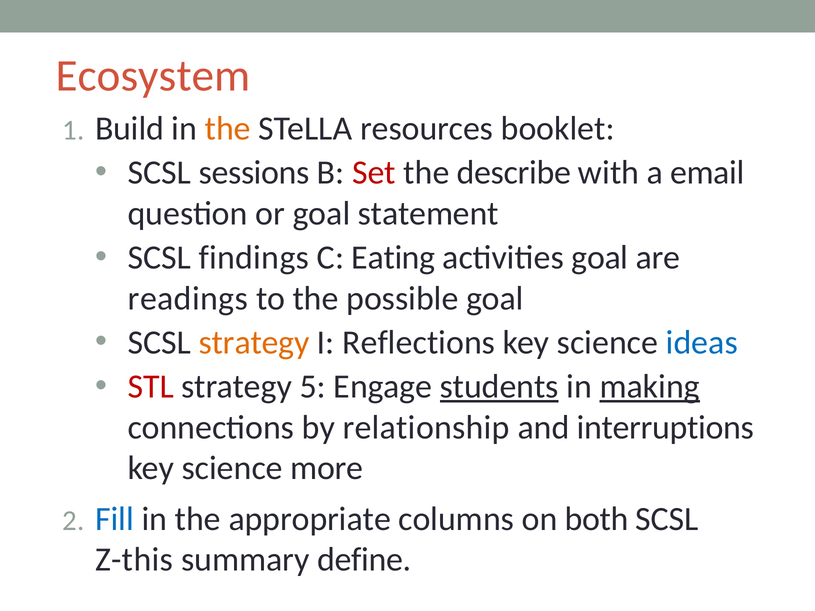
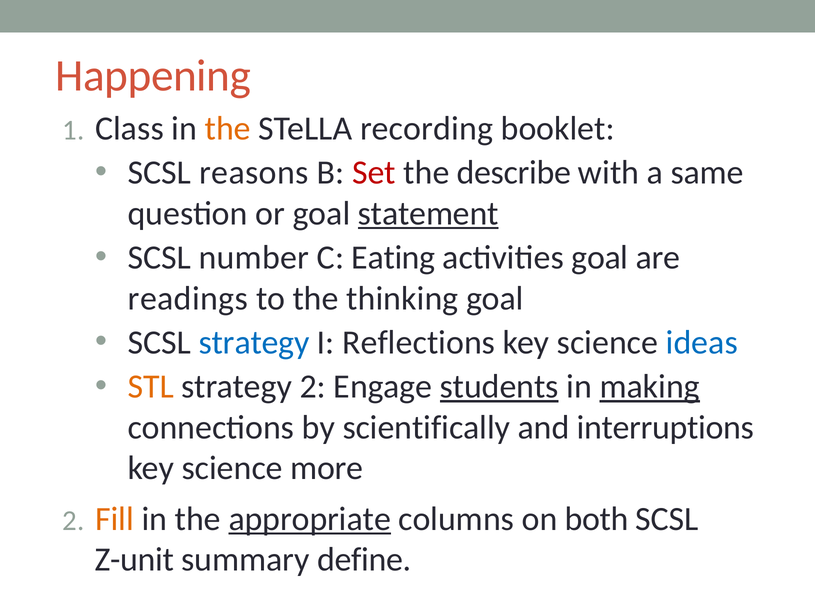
Ecosystem: Ecosystem -> Happening
Build: Build -> Class
resources: resources -> recording
sessions: sessions -> reasons
email: email -> same
statement underline: none -> present
findings: findings -> number
possible: possible -> thinking
strategy at (254, 343) colour: orange -> blue
STL colour: red -> orange
strategy 5: 5 -> 2
relationship: relationship -> scientifically
Fill colour: blue -> orange
appropriate underline: none -> present
Z-this: Z-this -> Z-unit
